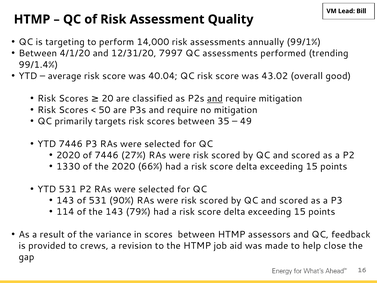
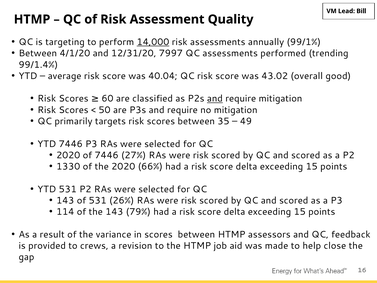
14,000 underline: none -> present
20: 20 -> 60
90%: 90% -> 26%
